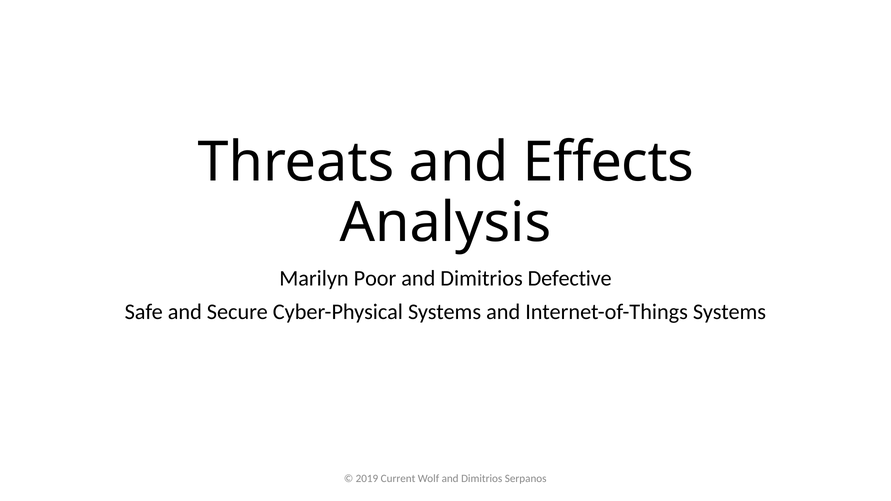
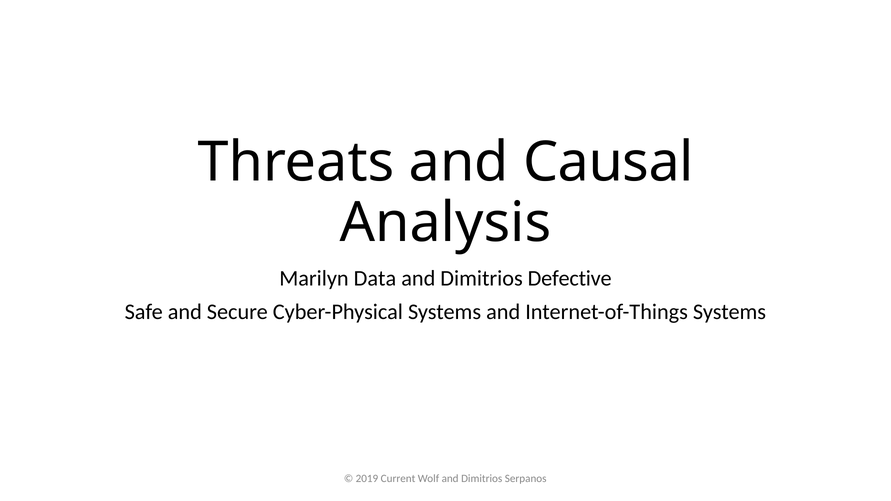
Effects: Effects -> Causal
Poor: Poor -> Data
